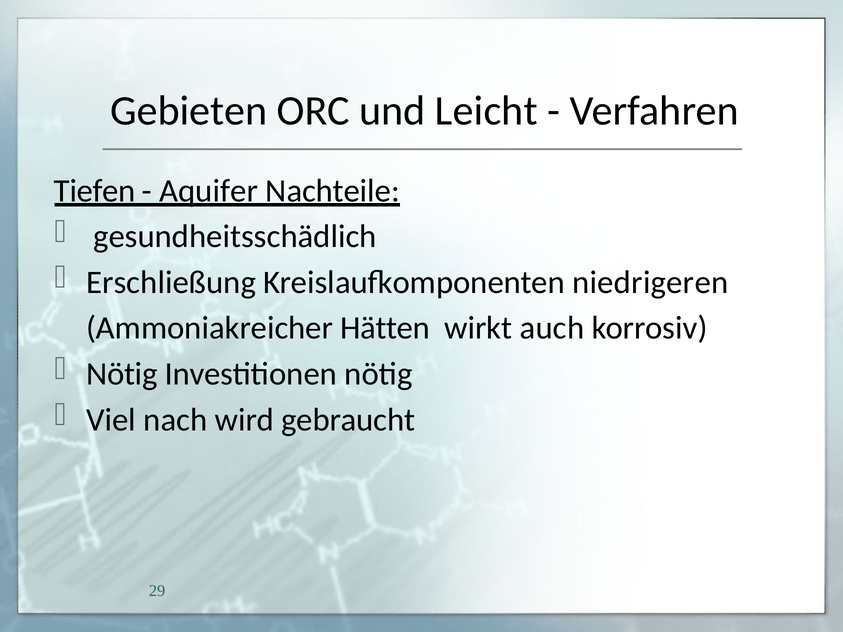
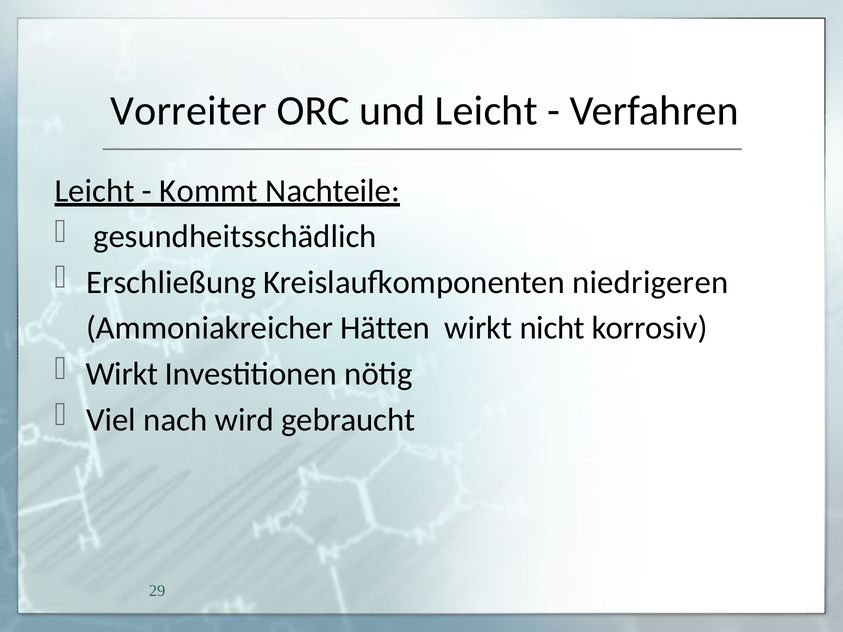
Gebieten: Gebieten -> Vorreiter
Tiefen at (95, 191): Tiefen -> Leicht
Aquifer: Aquifer -> Kommt
auch: auch -> nicht
Nötig at (122, 374): Nötig -> Wirkt
